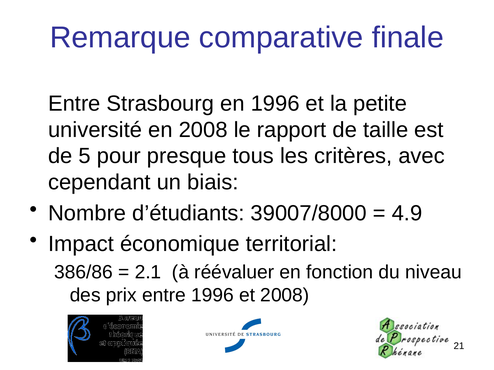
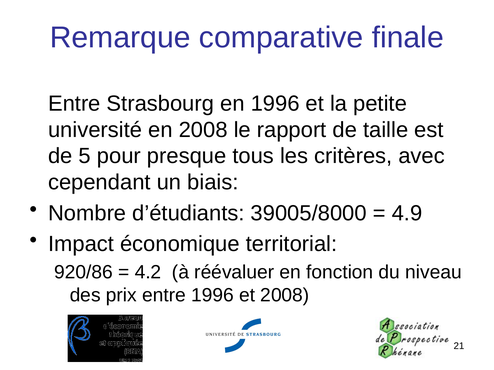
39007/8000: 39007/8000 -> 39005/8000
386/86: 386/86 -> 920/86
2.1: 2.1 -> 4.2
